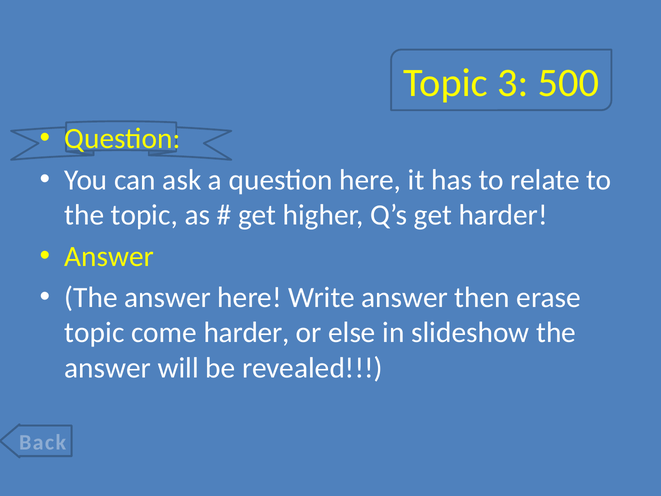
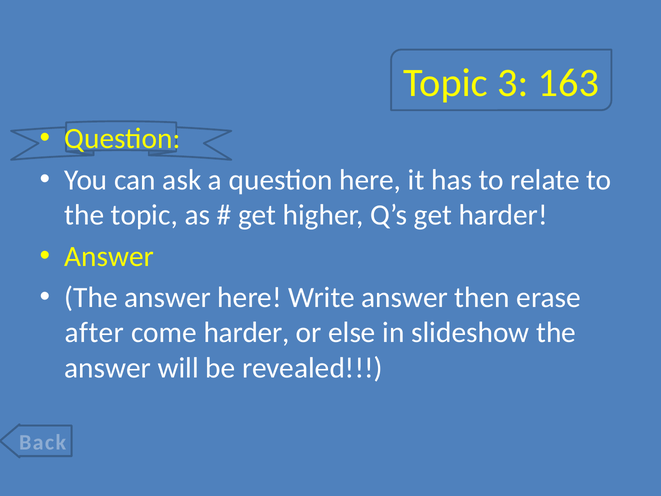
500: 500 -> 163
topic at (94, 333): topic -> after
